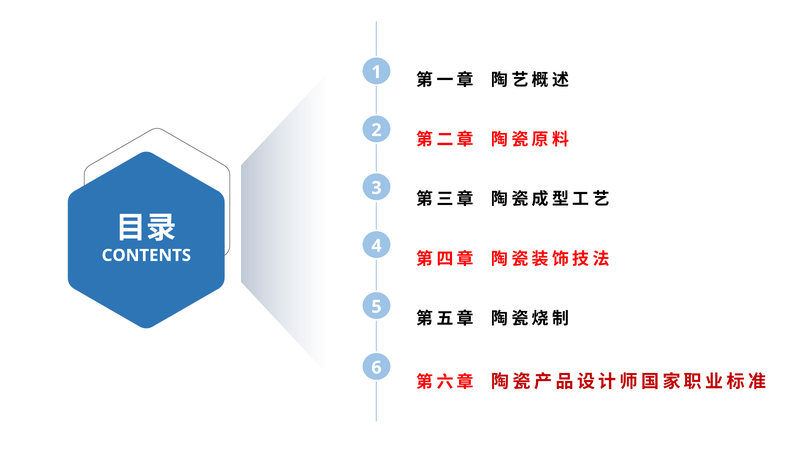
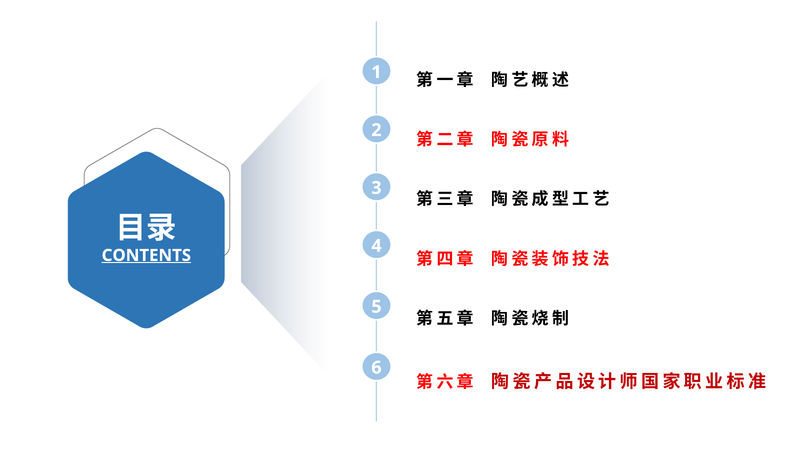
CONTENTS underline: none -> present
